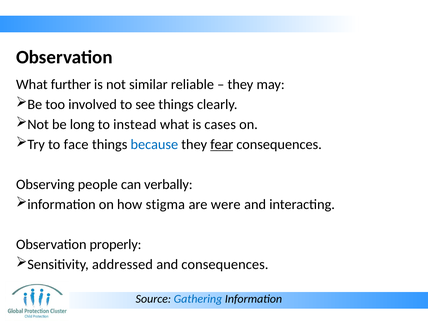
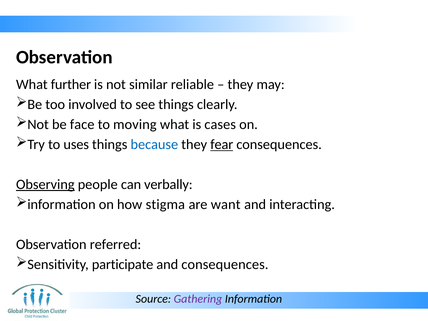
long: long -> face
instead: instead -> moving
face: face -> uses
Observing underline: none -> present
were: were -> want
properly: properly -> referred
addressed: addressed -> participate
Gathering colour: blue -> purple
